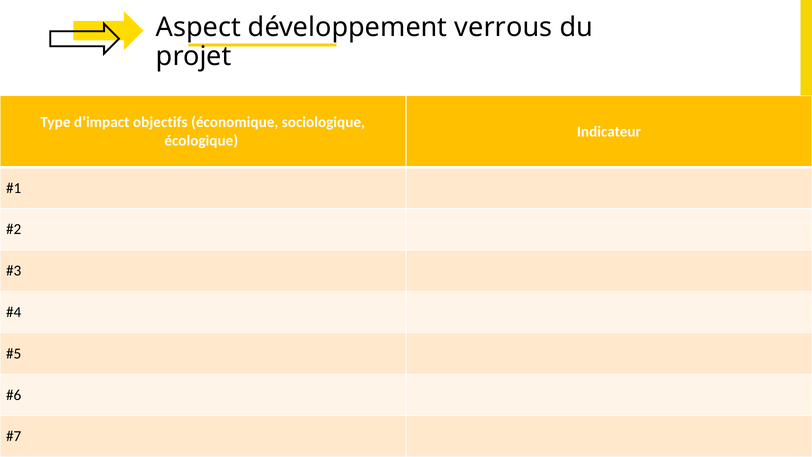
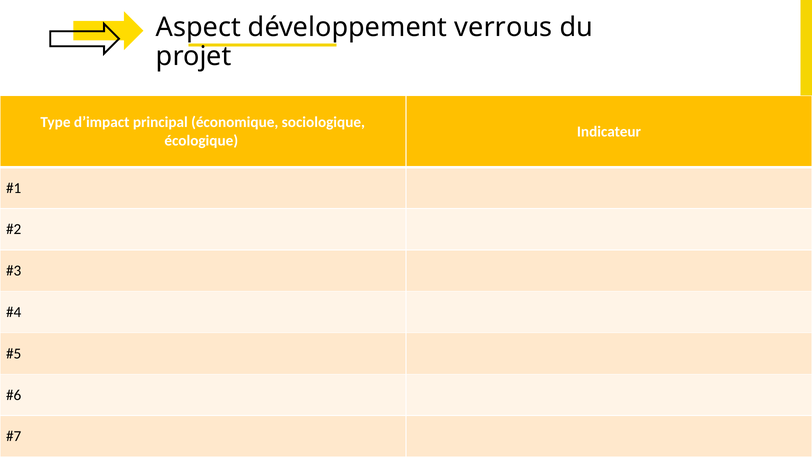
objectifs: objectifs -> principal
